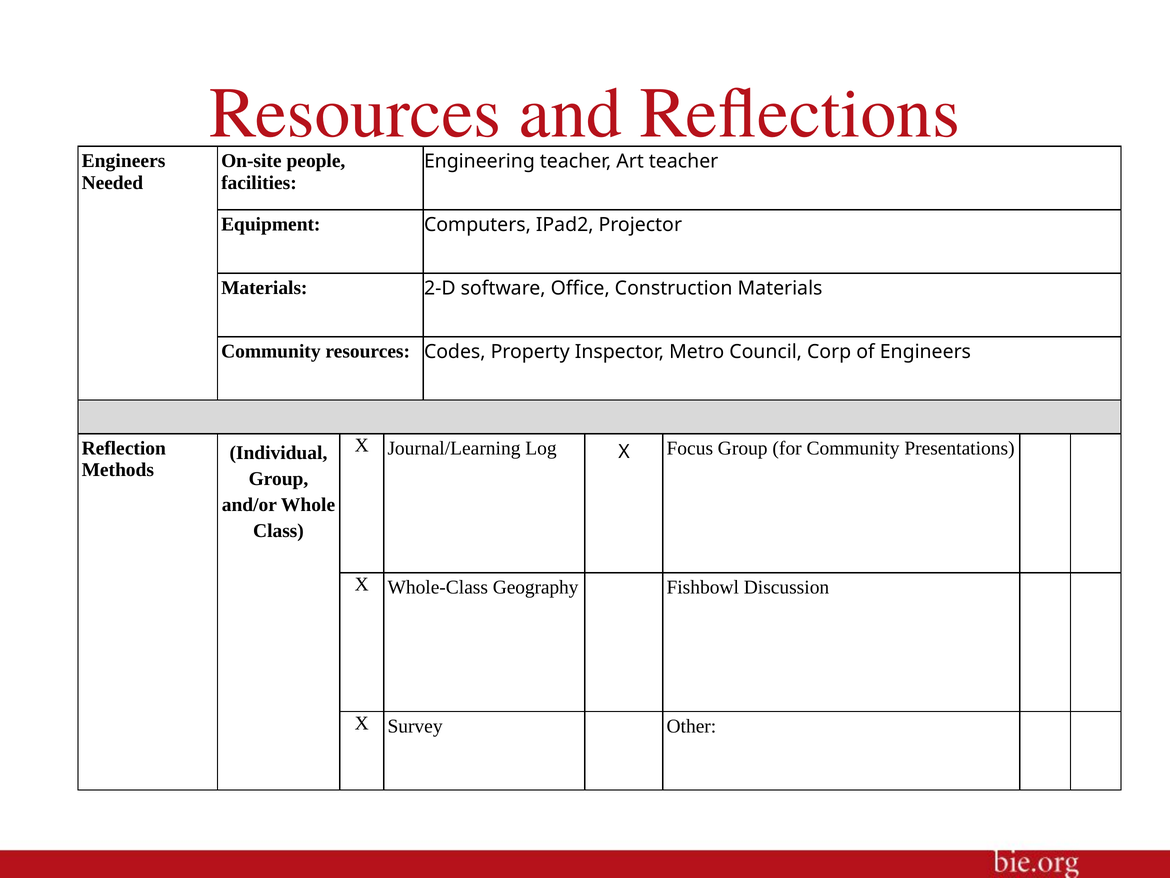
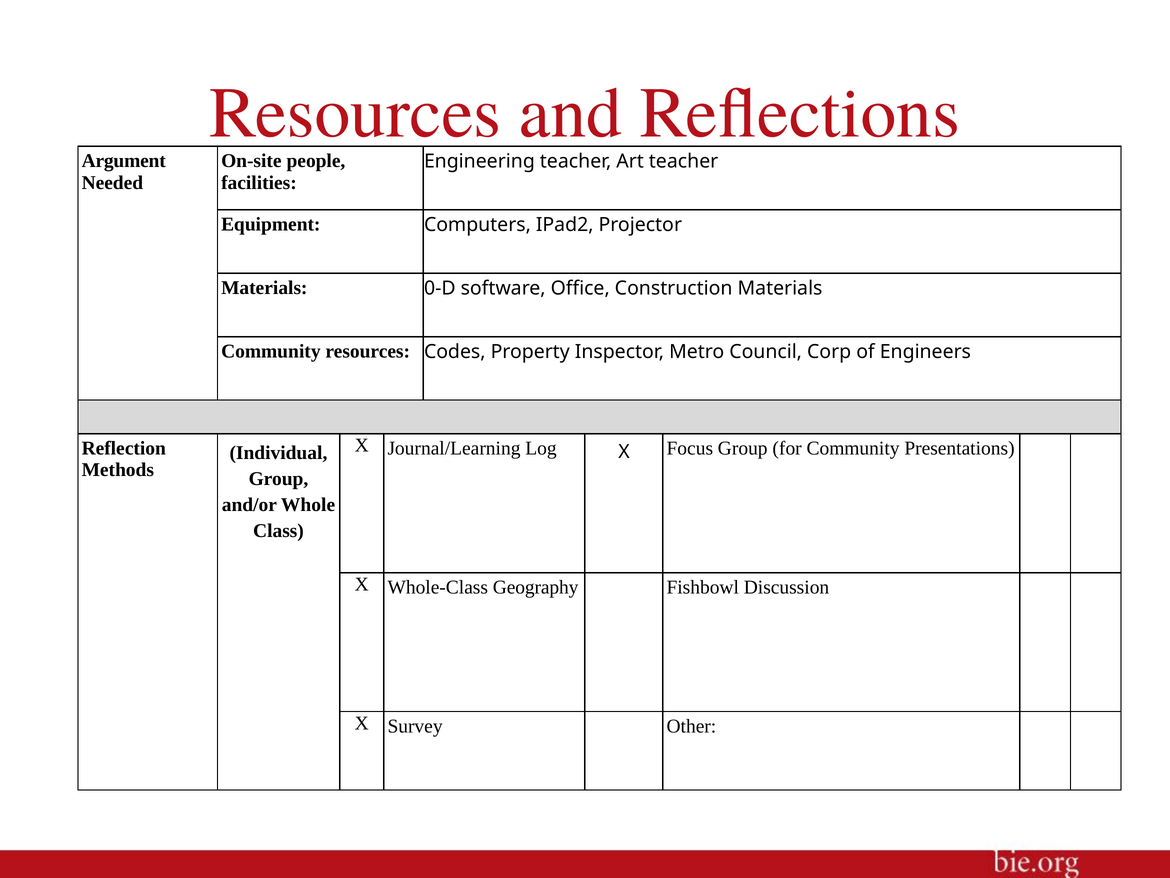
Engineers at (124, 161): Engineers -> Argument
2-D: 2-D -> 0-D
